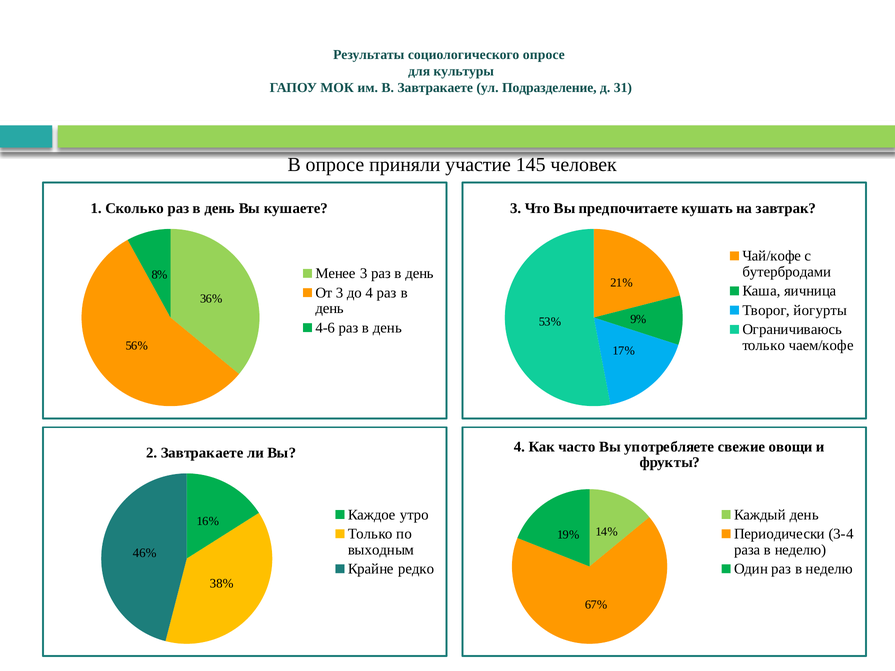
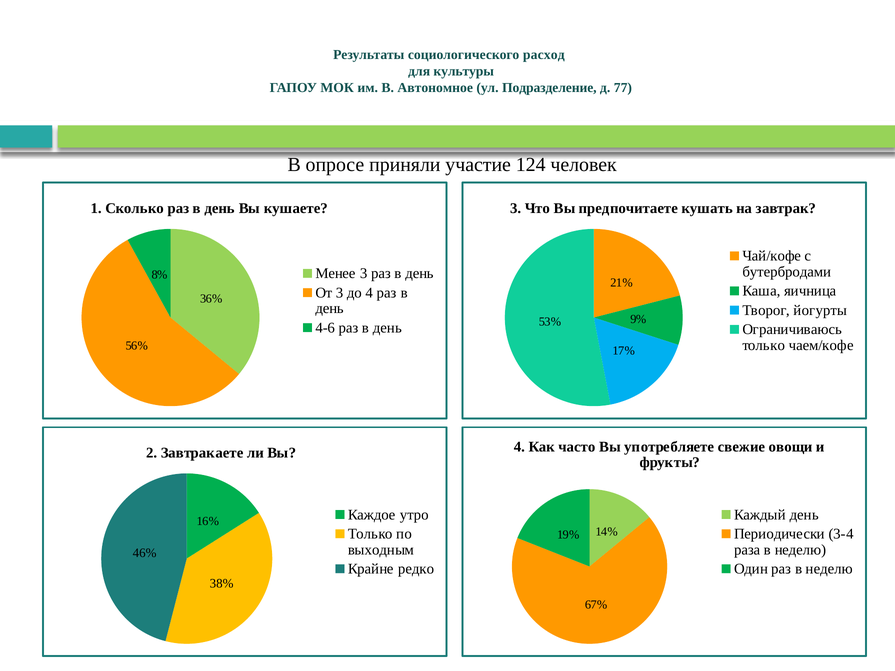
социологического опросе: опросе -> расход
В Завтракаете: Завтракаете -> Автономное
31: 31 -> 77
145: 145 -> 124
